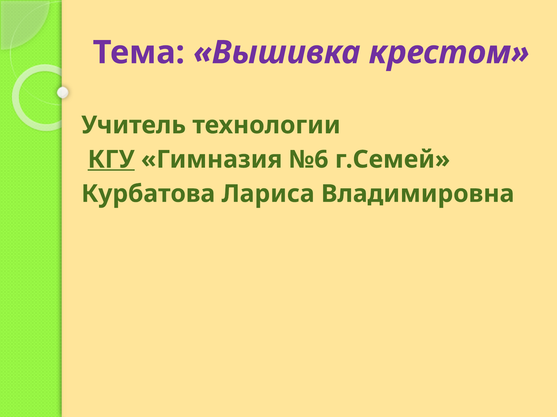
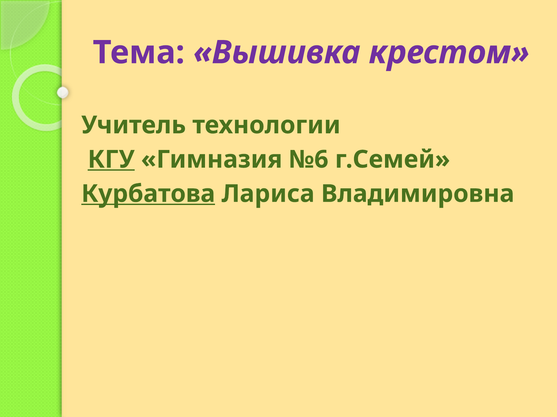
Курбатова underline: none -> present
